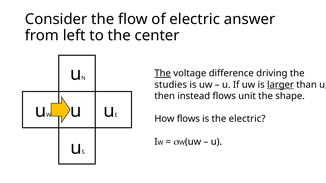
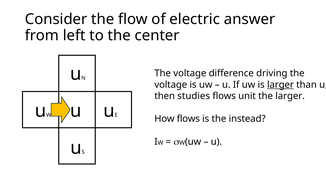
The at (163, 73) underline: present -> none
studies at (171, 85): studies -> voltage
instead: instead -> studies
the shape: shape -> larger
the electric: electric -> instead
